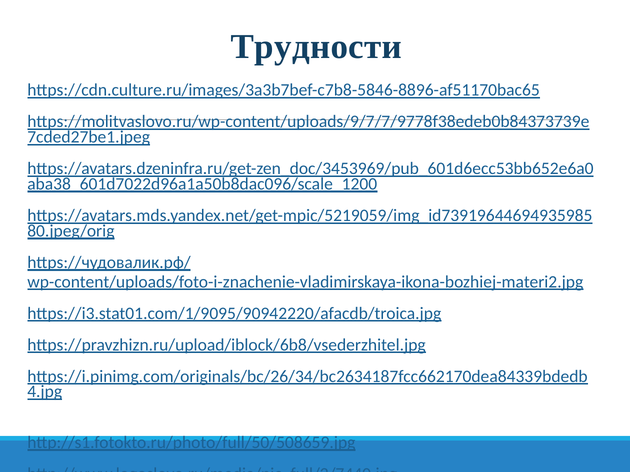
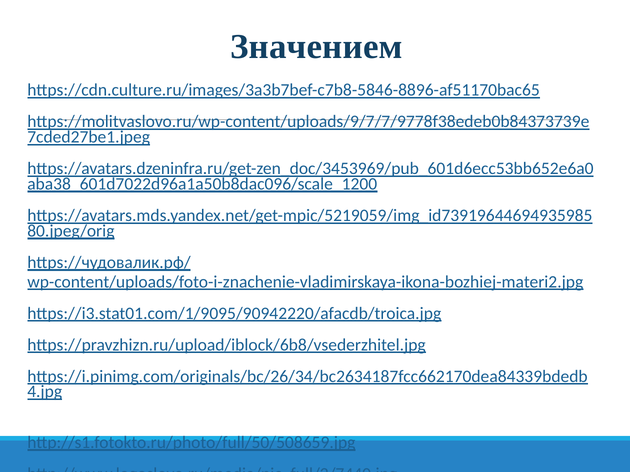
Трудности: Трудности -> Значением
